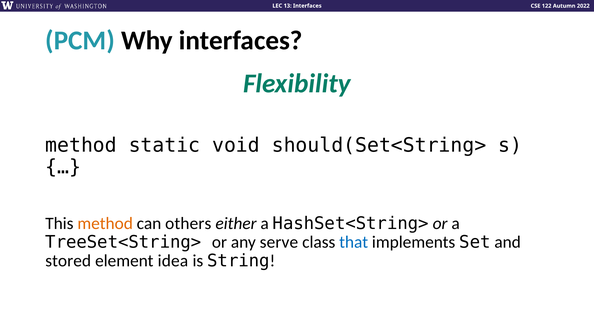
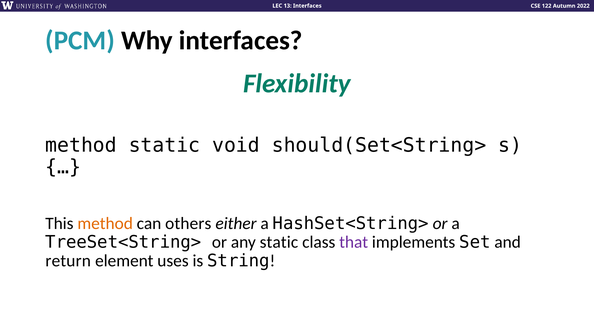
any serve: serve -> static
that colour: blue -> purple
stored: stored -> return
idea: idea -> uses
